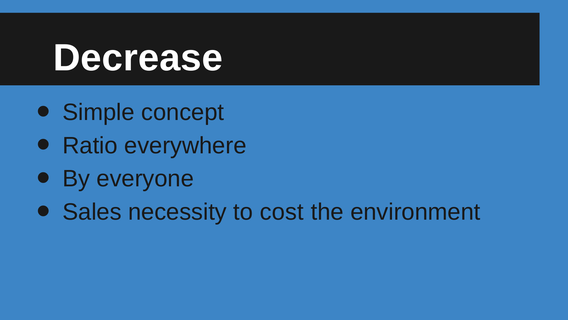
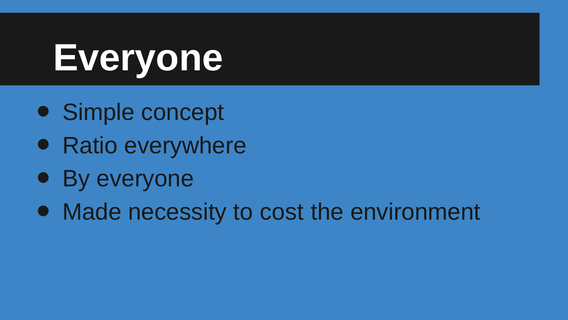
Decrease at (138, 58): Decrease -> Everyone
Sales: Sales -> Made
